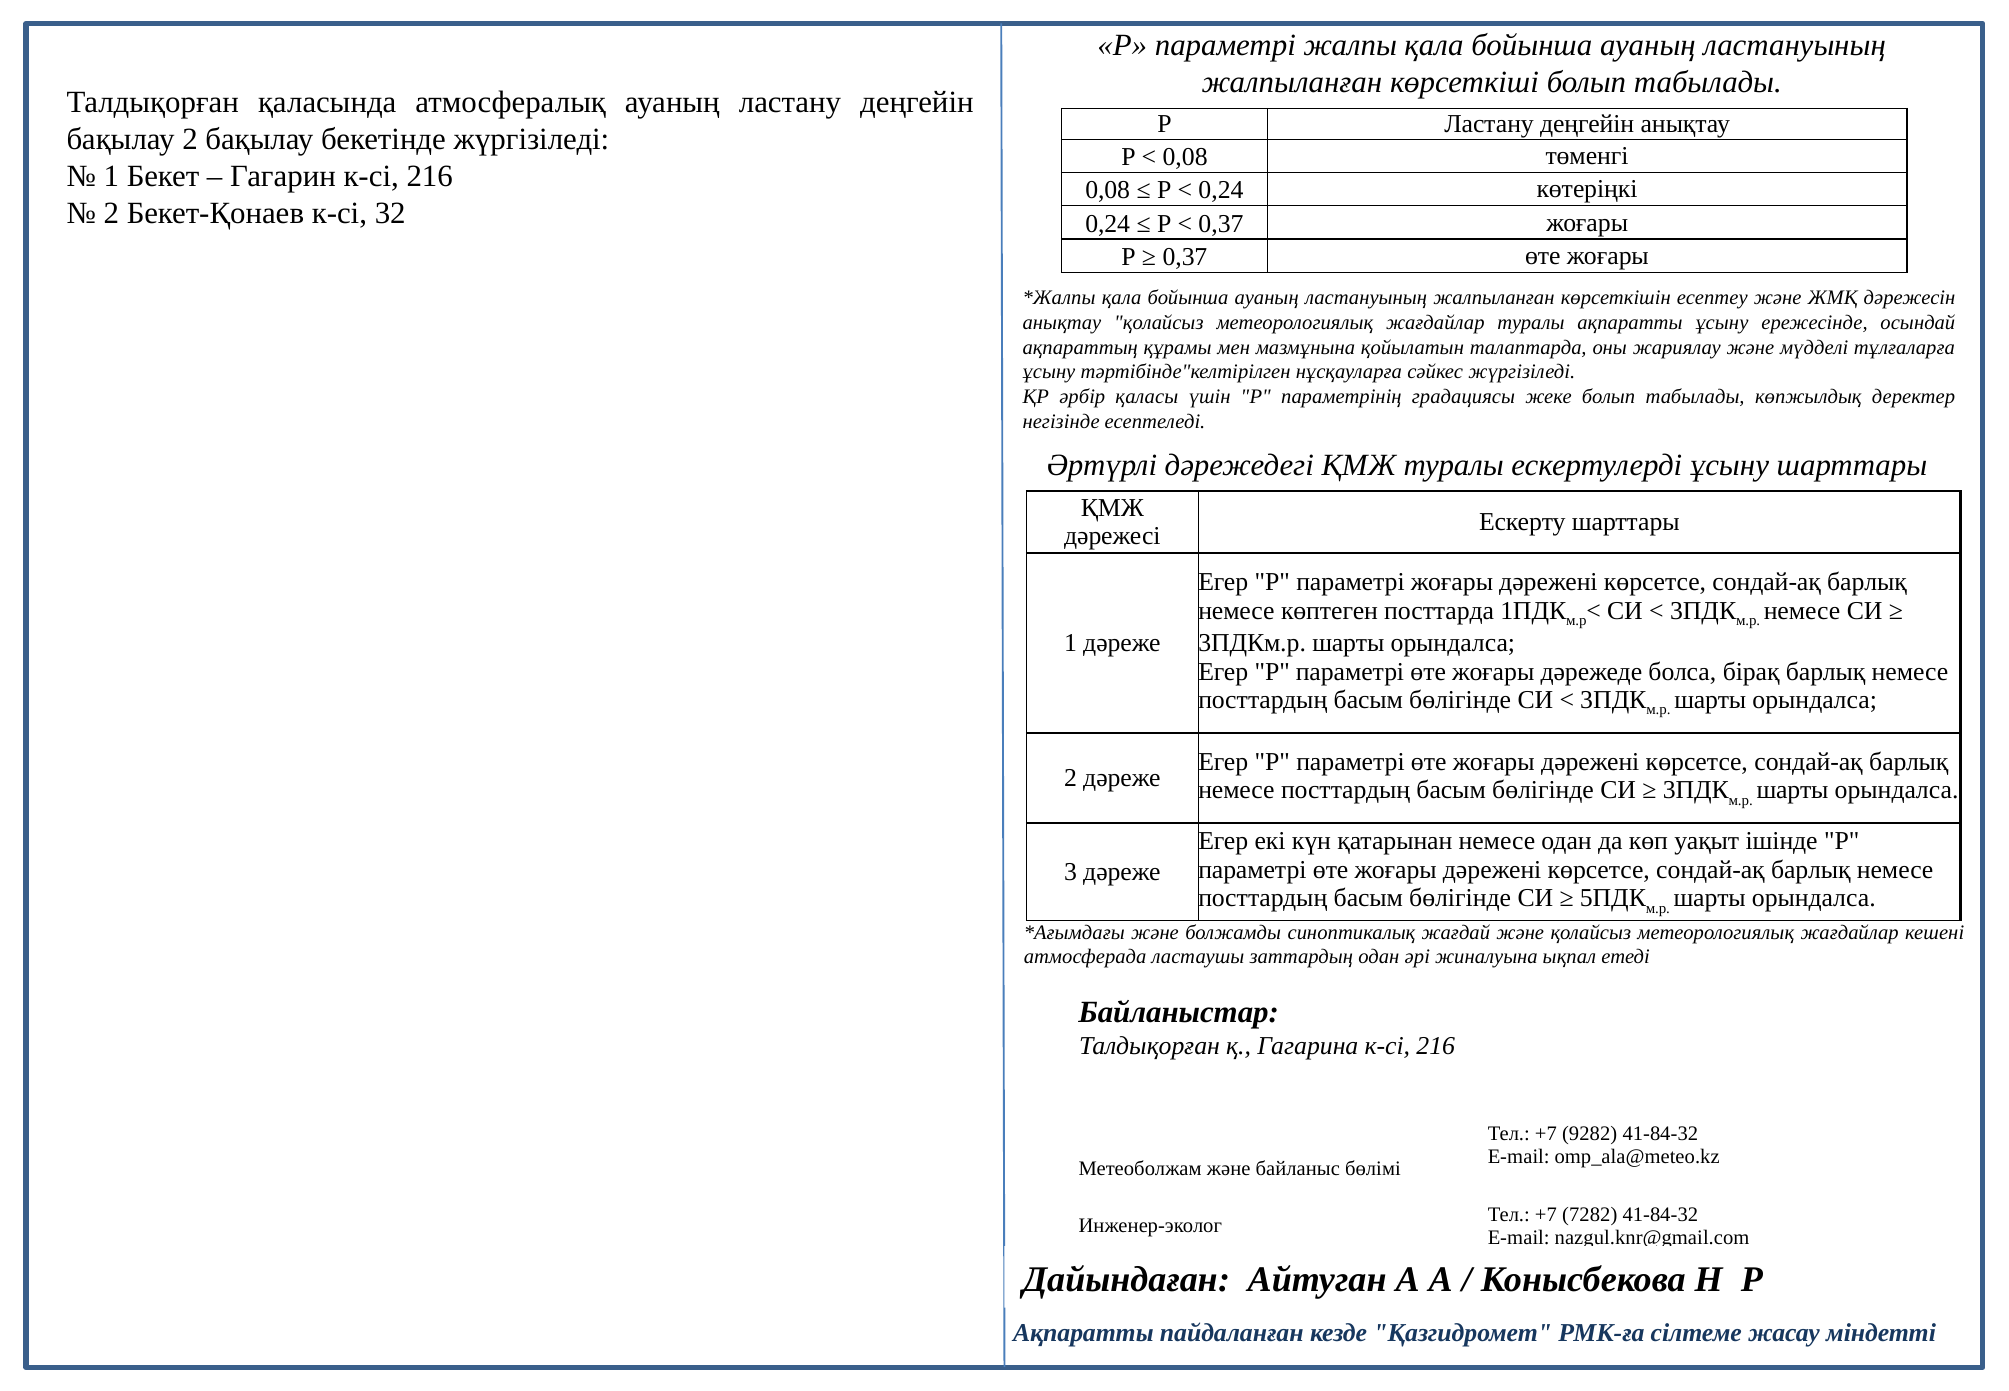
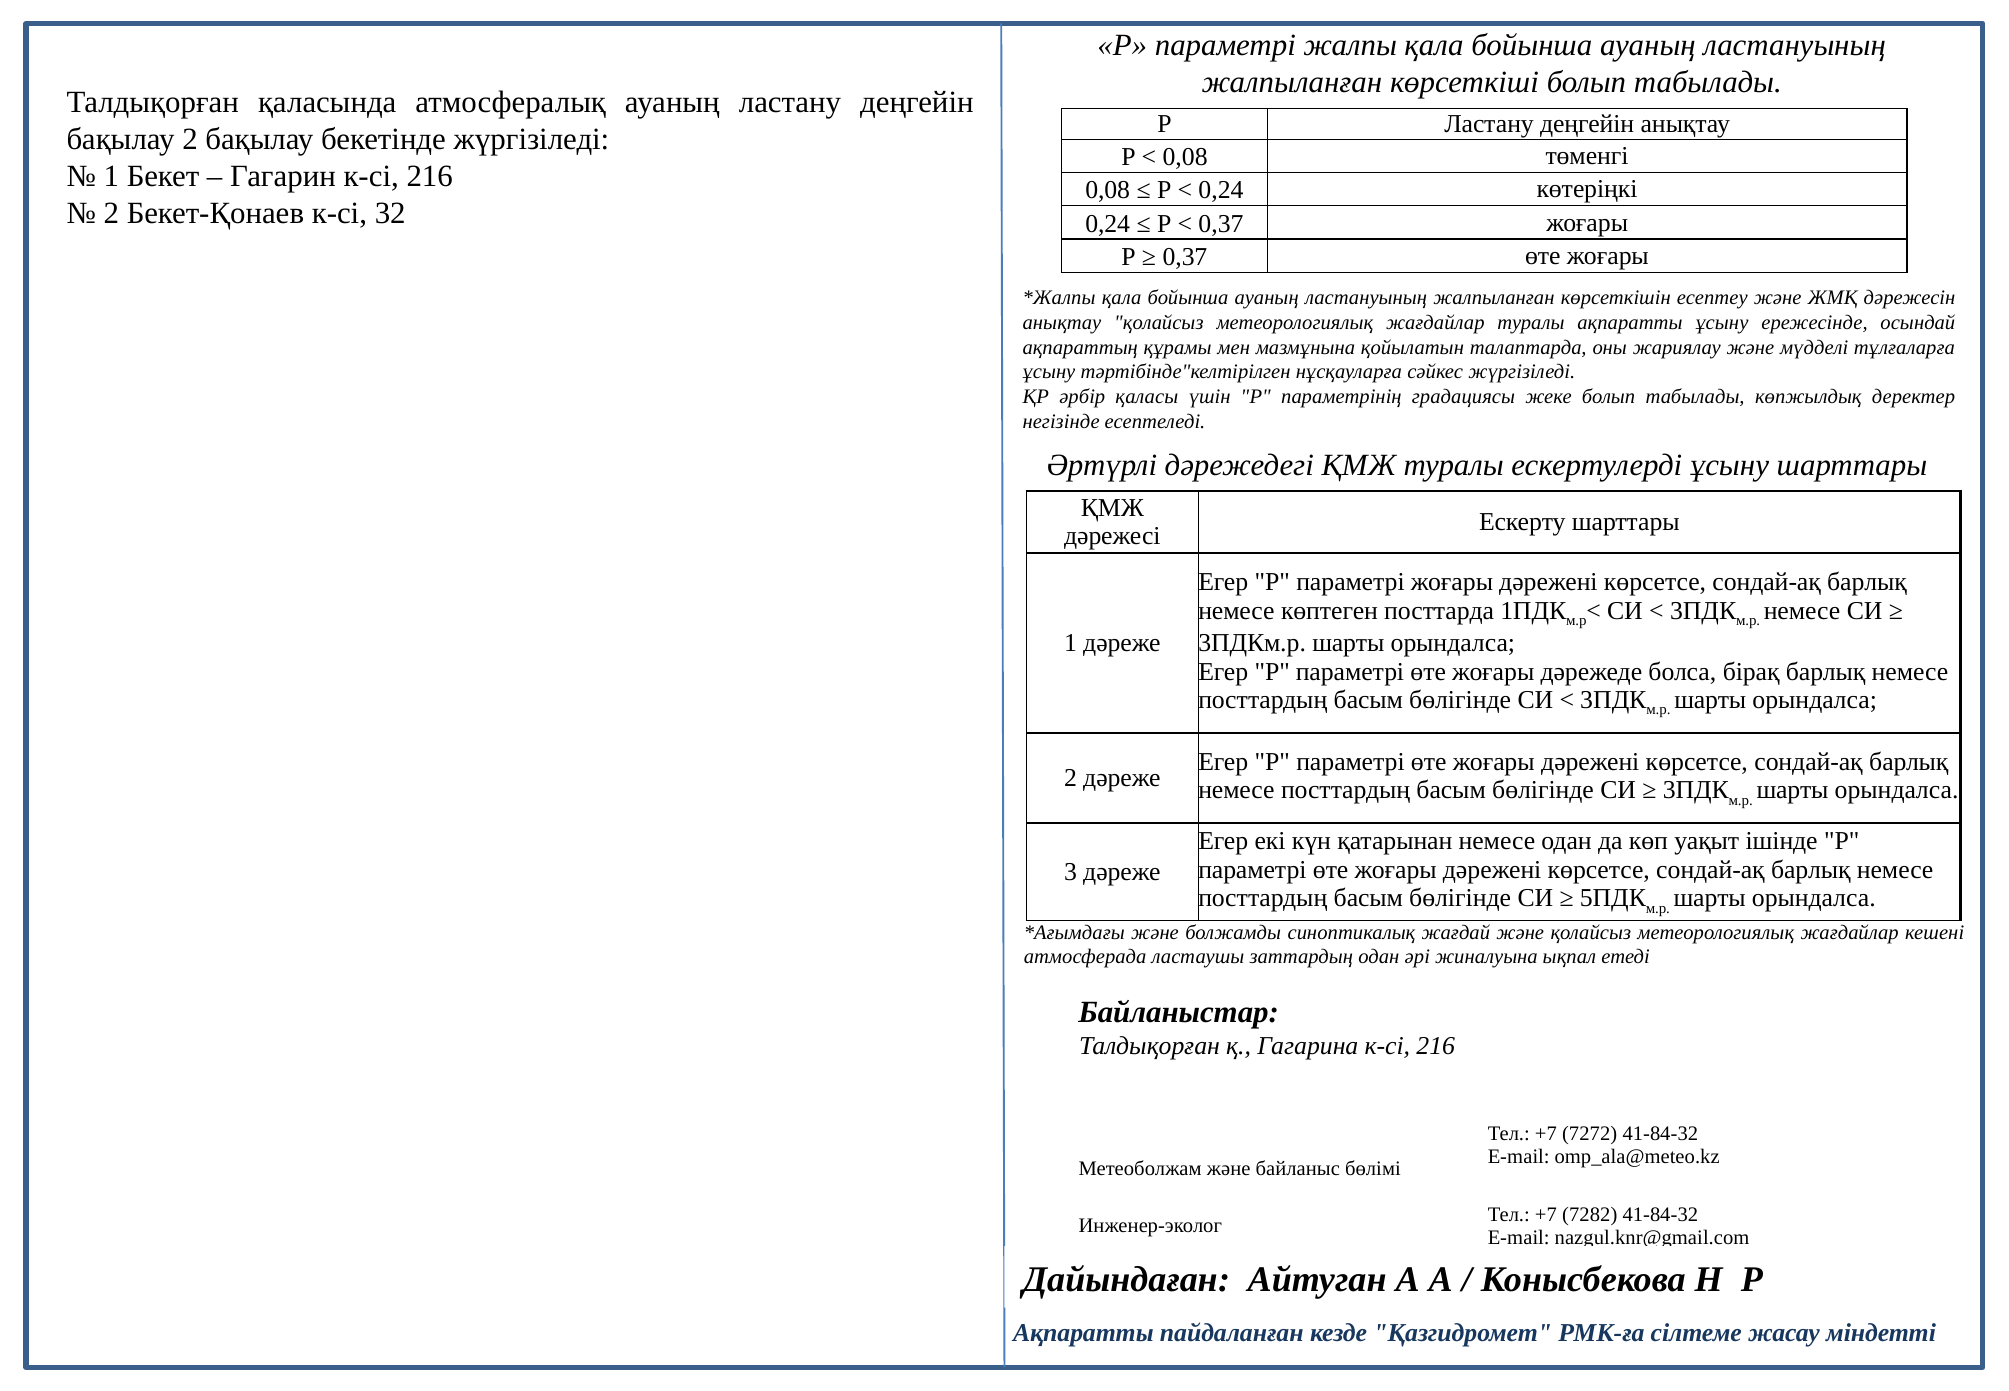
9282: 9282 -> 7272
